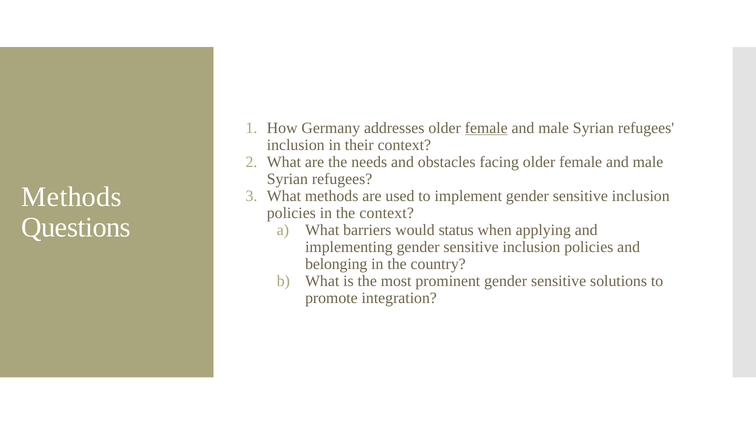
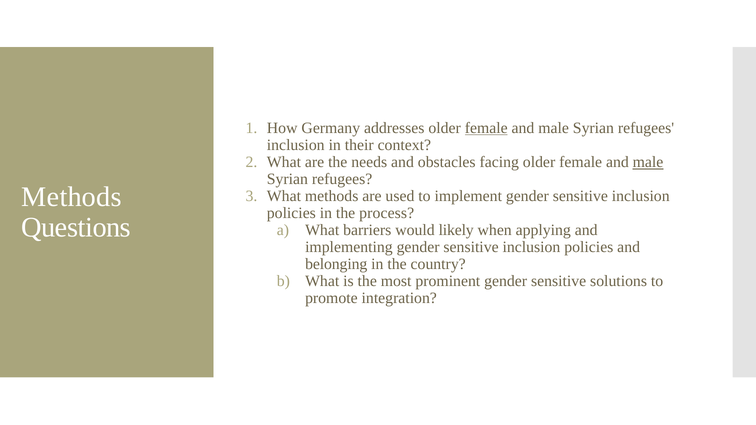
male at (648, 162) underline: none -> present
the context: context -> process
status: status -> likely
